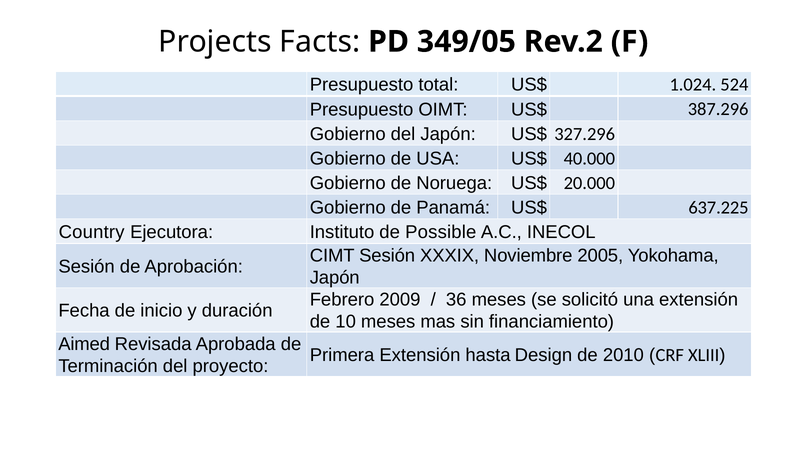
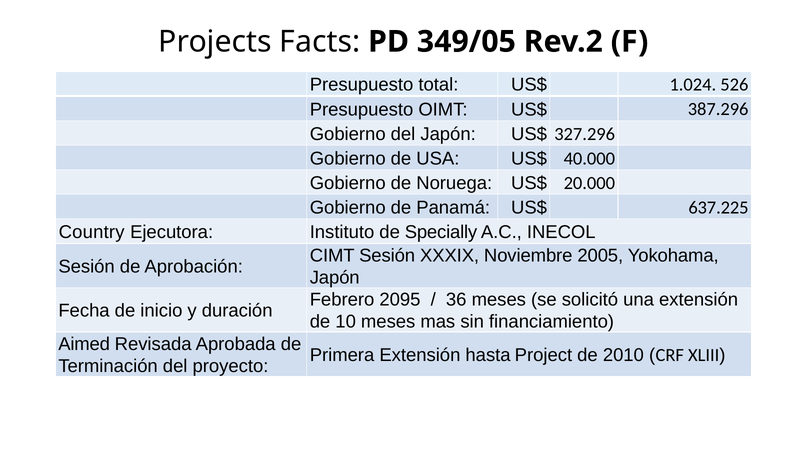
524: 524 -> 526
Possible: Possible -> Specially
2009: 2009 -> 2095
Design: Design -> Project
